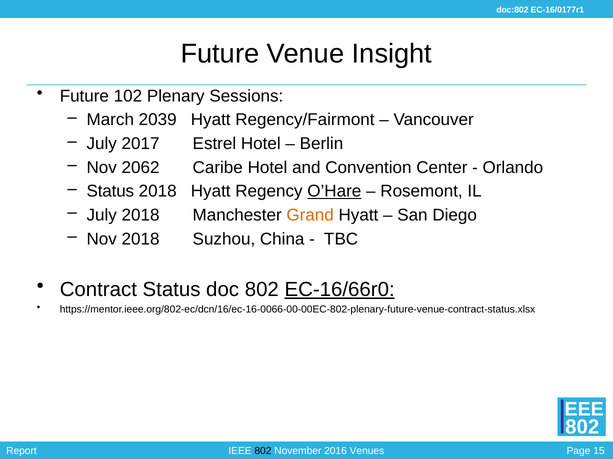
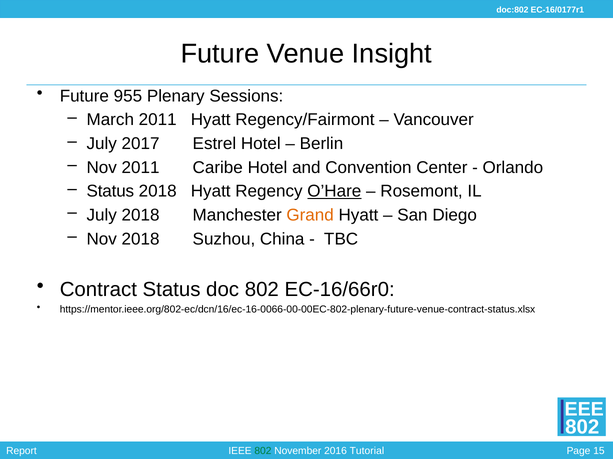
102: 102 -> 955
March 2039: 2039 -> 2011
Nov 2062: 2062 -> 2011
EC-16/66r0 underline: present -> none
802 at (263, 452) colour: black -> green
Venues: Venues -> Tutorial
